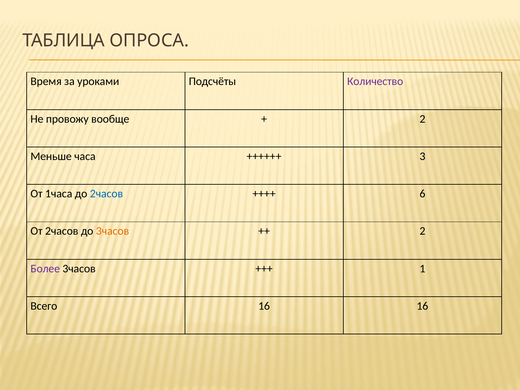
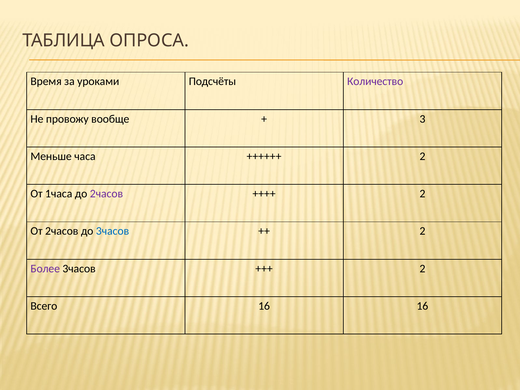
2 at (422, 119): 2 -> 3
3 at (422, 156): 3 -> 2
2часов at (106, 194) colour: blue -> purple
6 at (422, 194): 6 -> 2
3часов at (113, 231) colour: orange -> blue
1 at (422, 269): 1 -> 2
